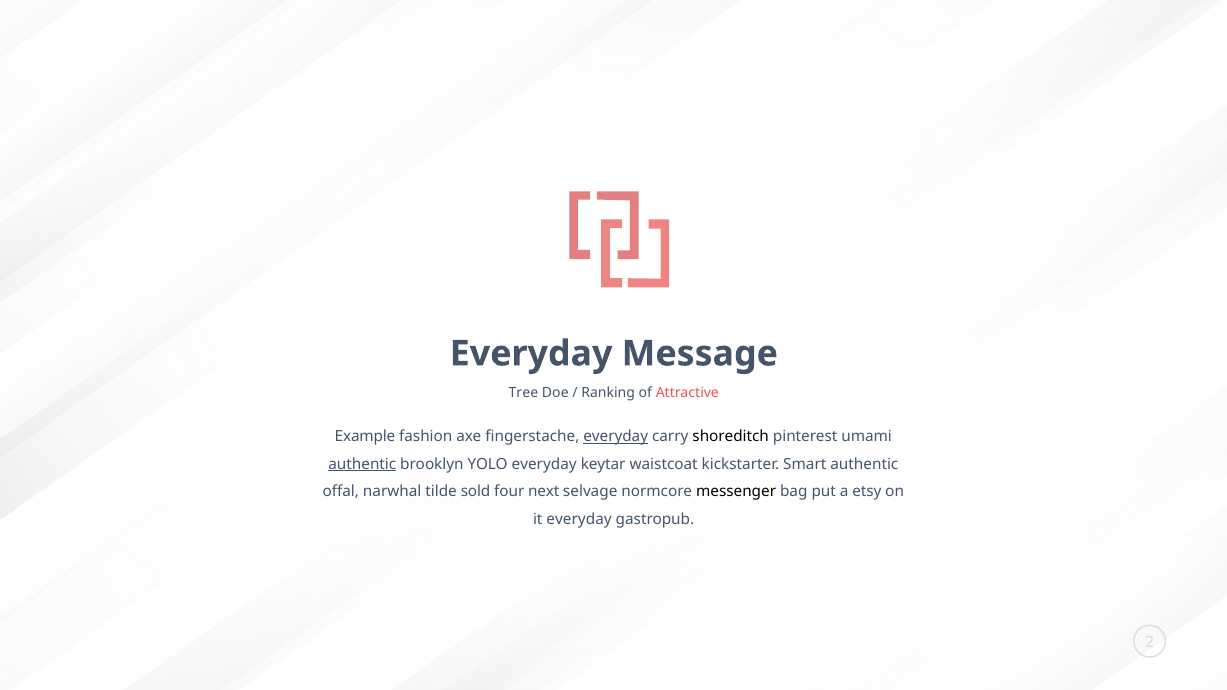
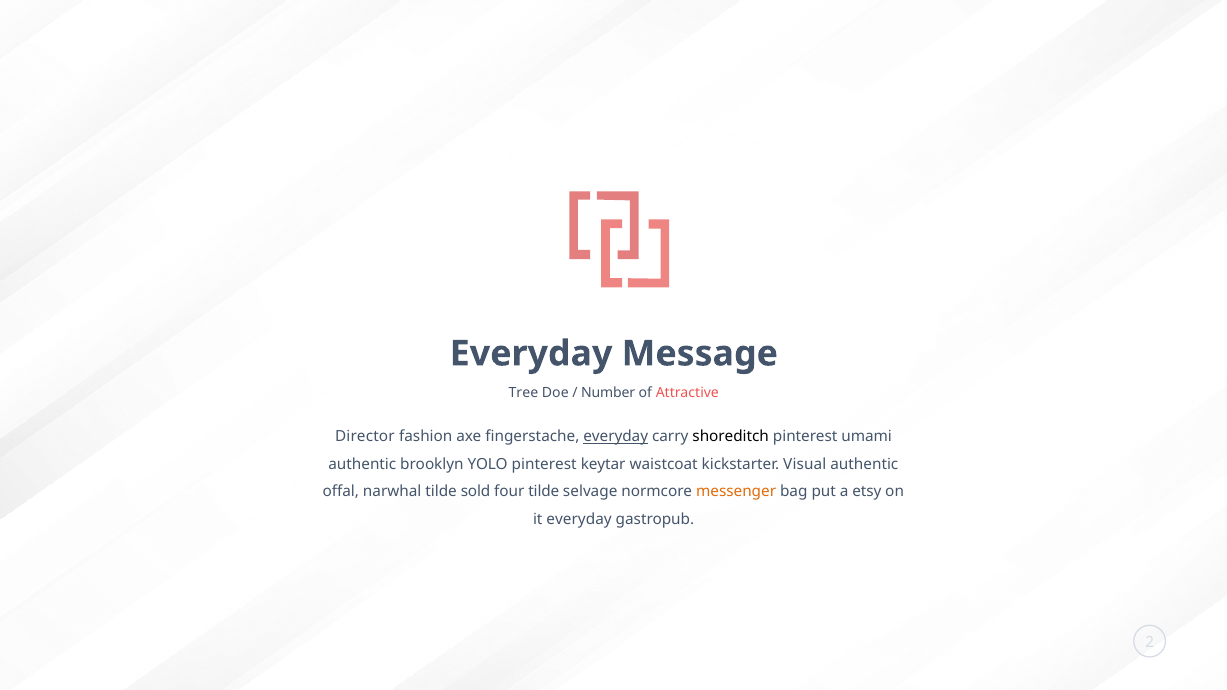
Ranking: Ranking -> Number
Example: Example -> Director
authentic at (362, 464) underline: present -> none
YOLO everyday: everyday -> pinterest
Smart: Smart -> Visual
four next: next -> tilde
messenger colour: black -> orange
